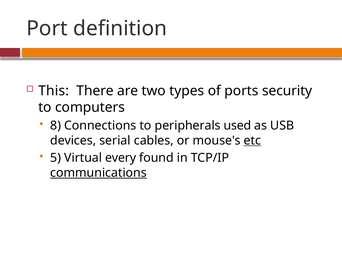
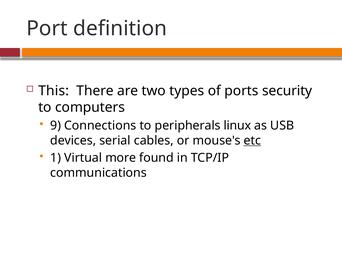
8: 8 -> 9
used: used -> linux
5: 5 -> 1
every: every -> more
communications underline: present -> none
